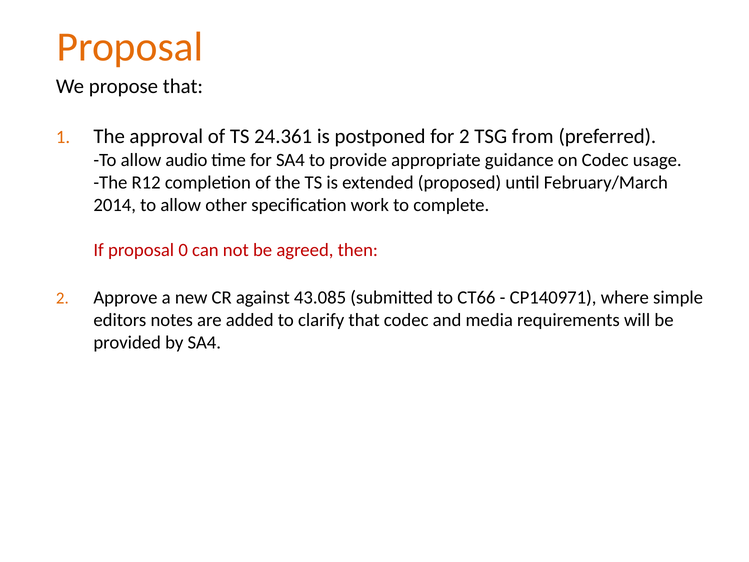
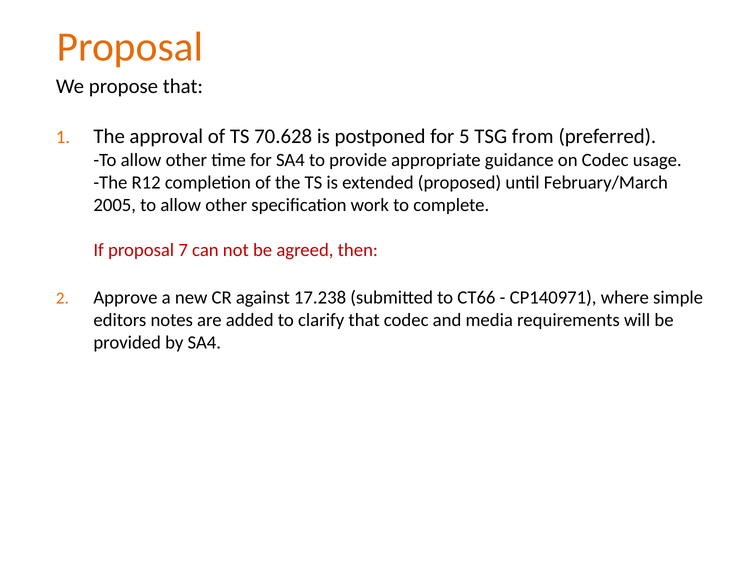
24.361: 24.361 -> 70.628
for 2: 2 -> 5
audio at (186, 160): audio -> other
2014: 2014 -> 2005
0: 0 -> 7
43.085: 43.085 -> 17.238
